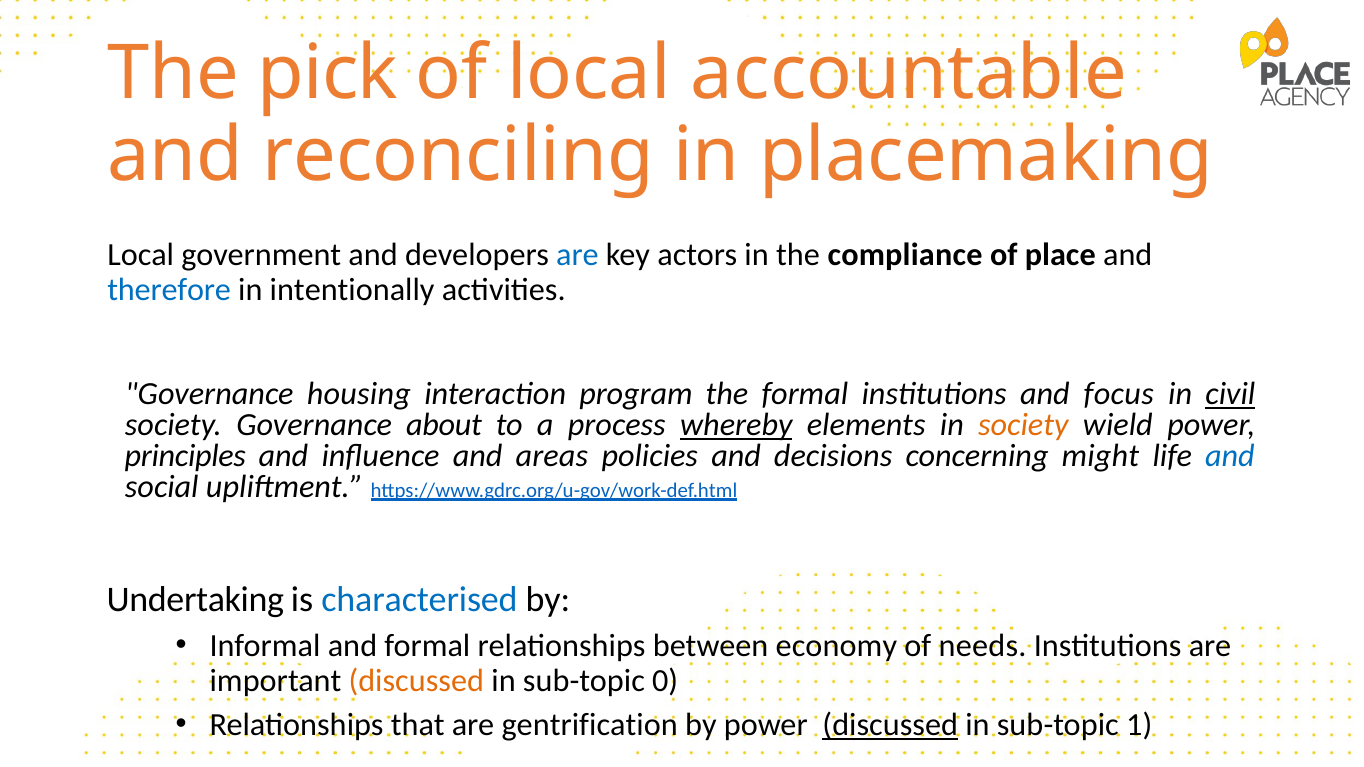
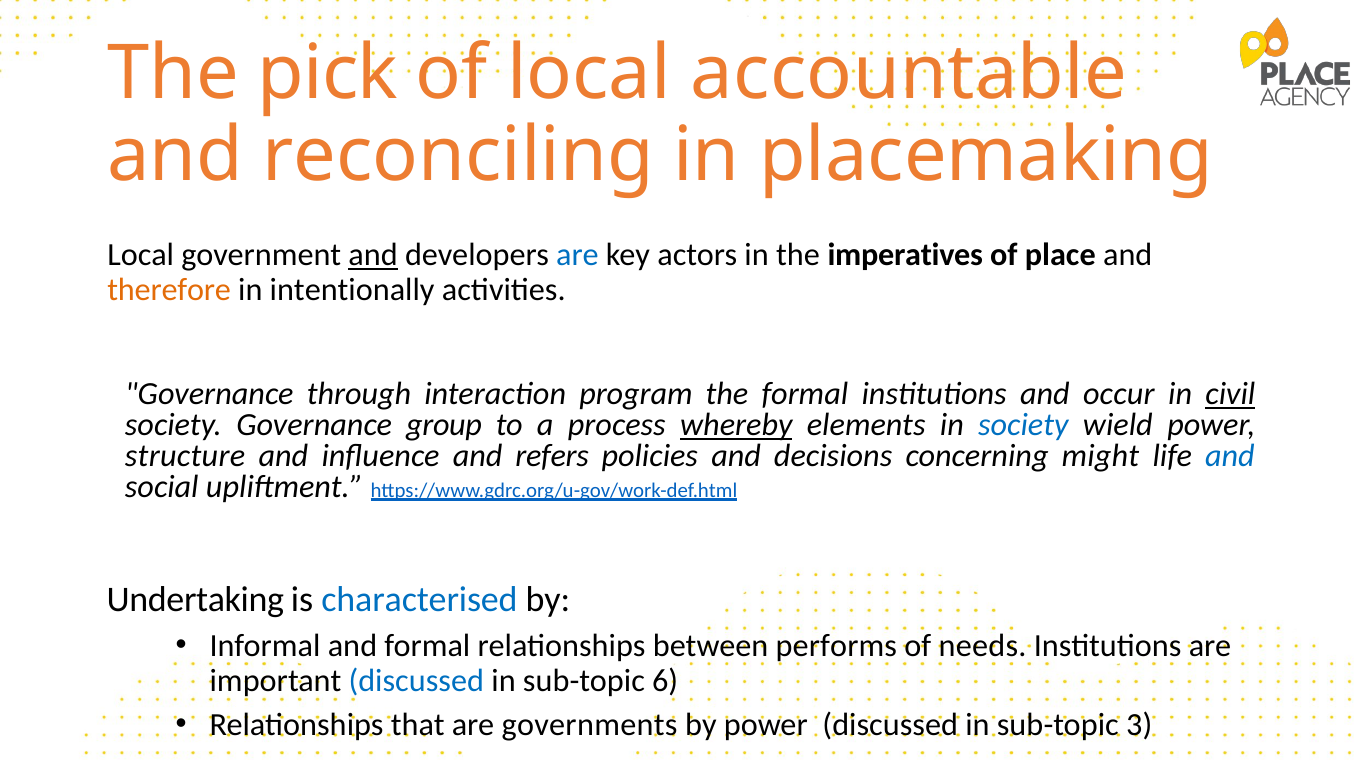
and at (373, 255) underline: none -> present
compliance: compliance -> imperatives
therefore colour: blue -> orange
housing: housing -> through
focus: focus -> occur
about: about -> group
society at (1023, 425) colour: orange -> blue
principles: principles -> structure
areas: areas -> refers
economy: economy -> performs
discussed at (416, 681) colour: orange -> blue
0: 0 -> 6
gentrification: gentrification -> governments
discussed at (890, 725) underline: present -> none
1: 1 -> 3
